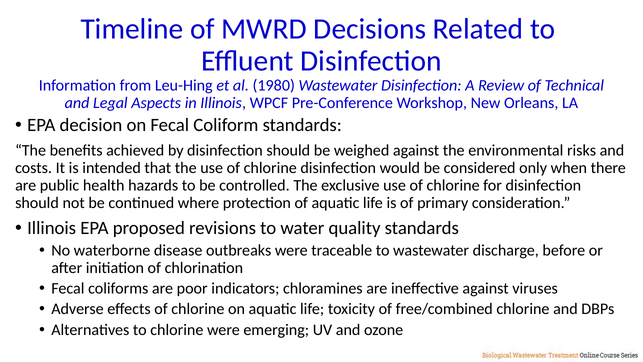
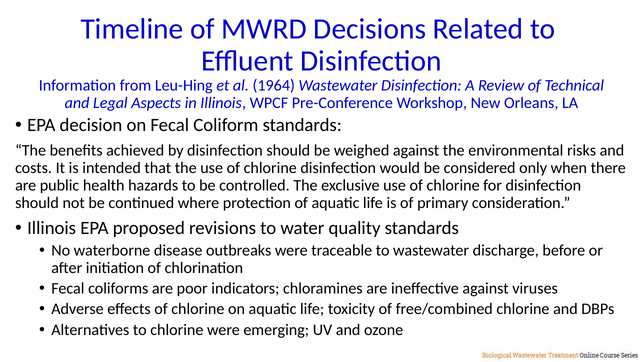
1980: 1980 -> 1964
